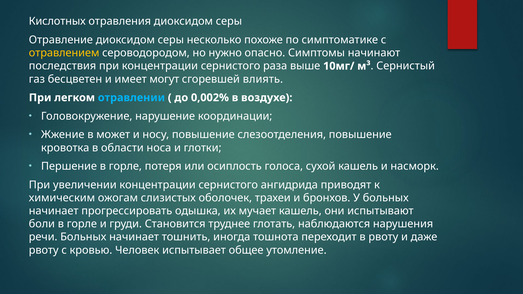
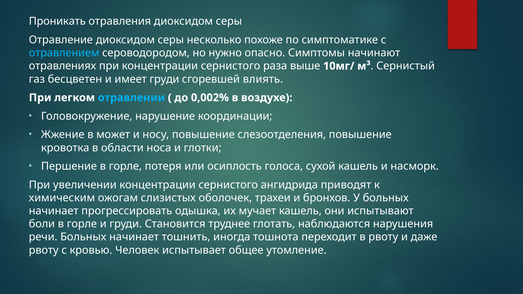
Кислотных: Кислотных -> Проникать
отравлением colour: yellow -> light blue
последствия: последствия -> отравлениях
имеет могут: могут -> груди
